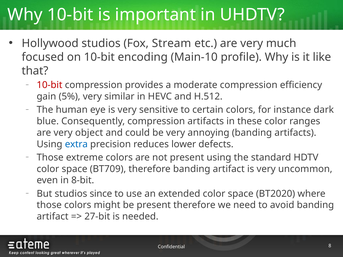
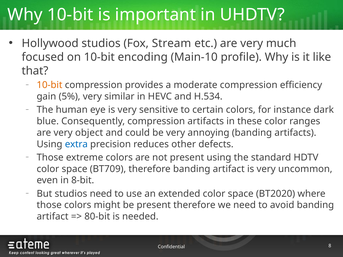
10-bit at (50, 85) colour: red -> orange
H.512: H.512 -> H.534
lower: lower -> other
studios since: since -> need
27-bit: 27-bit -> 80-bit
